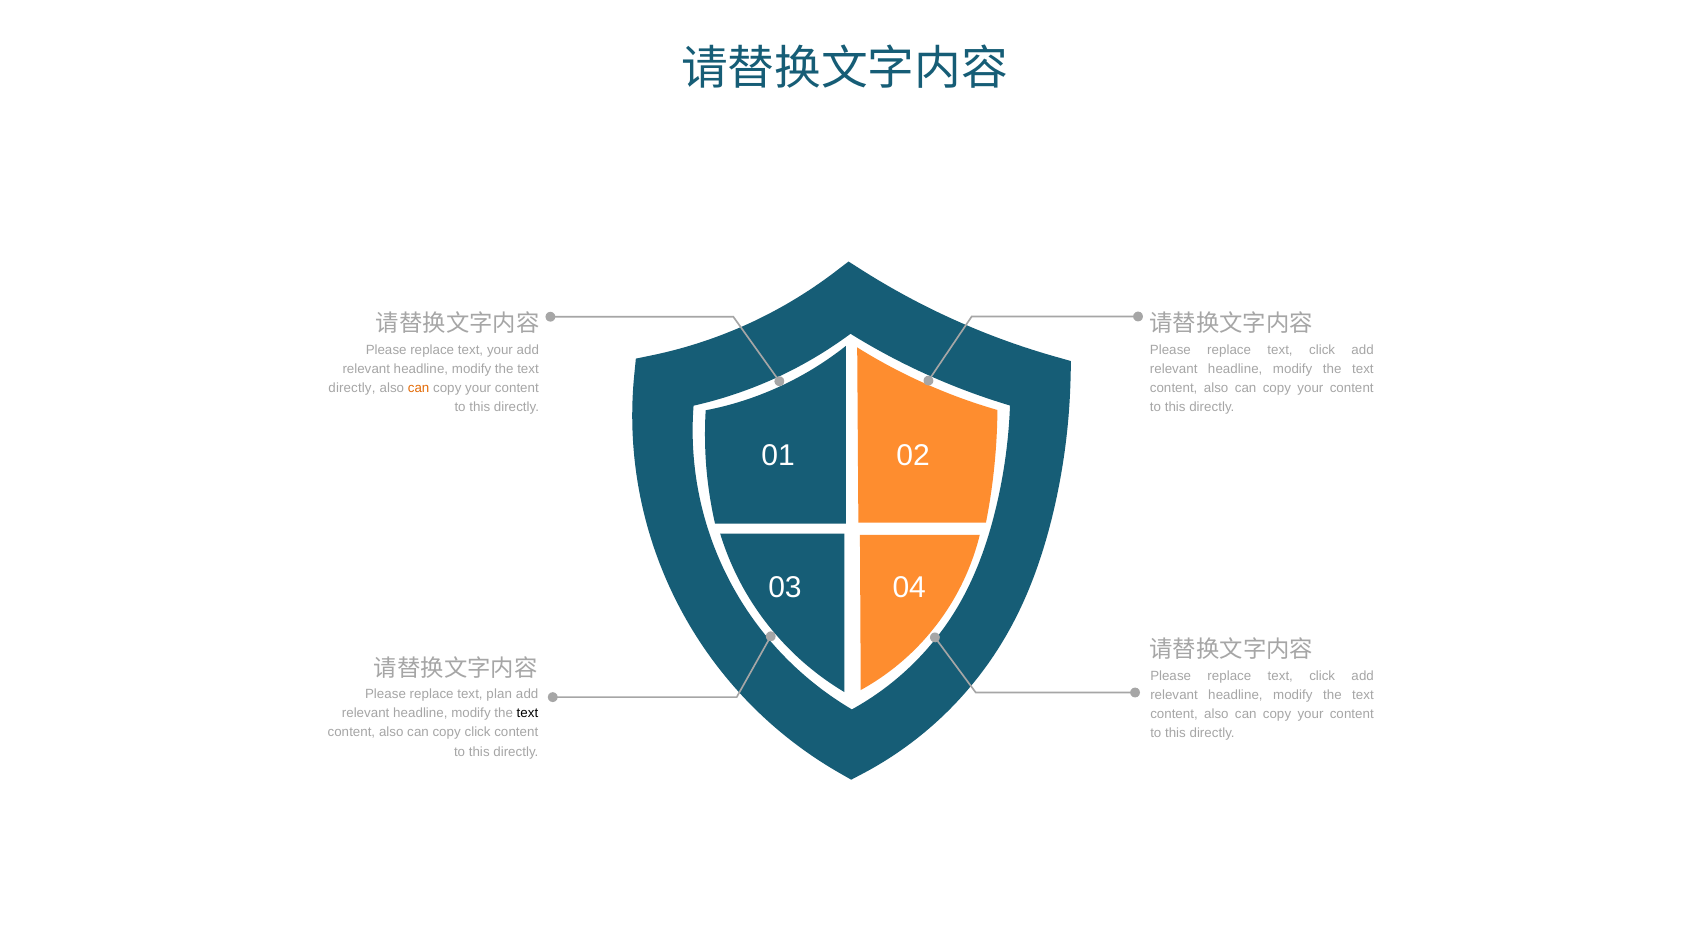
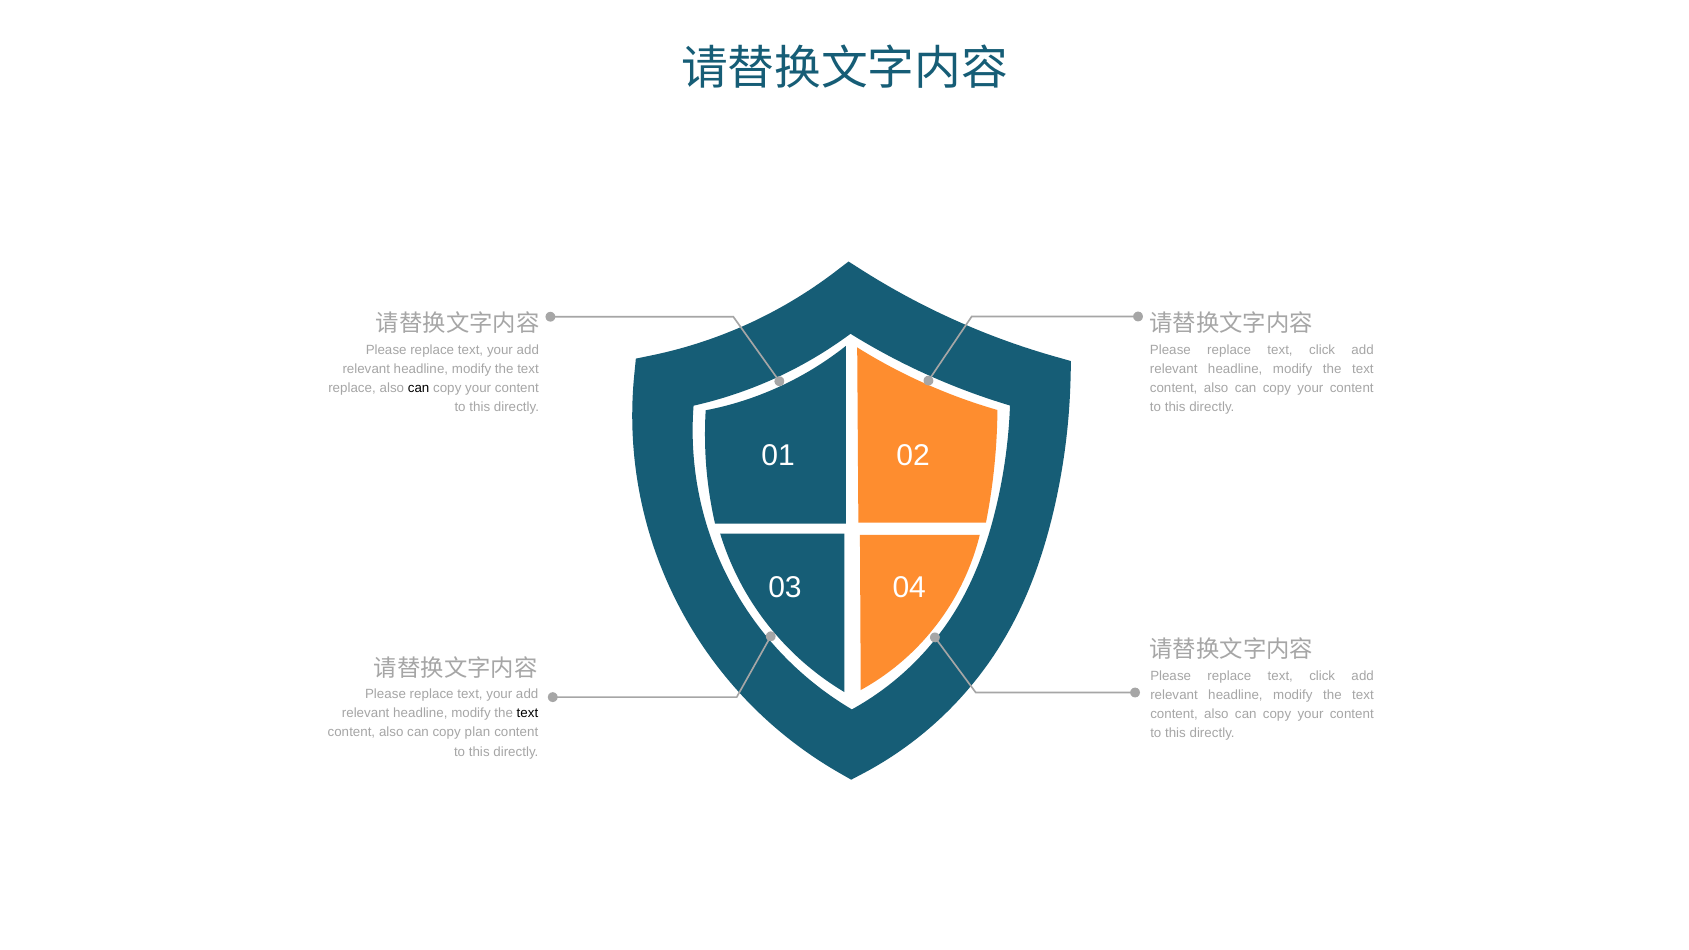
directly at (352, 388): directly -> replace
can at (419, 388) colour: orange -> black
plan at (499, 694): plan -> your
copy click: click -> plan
